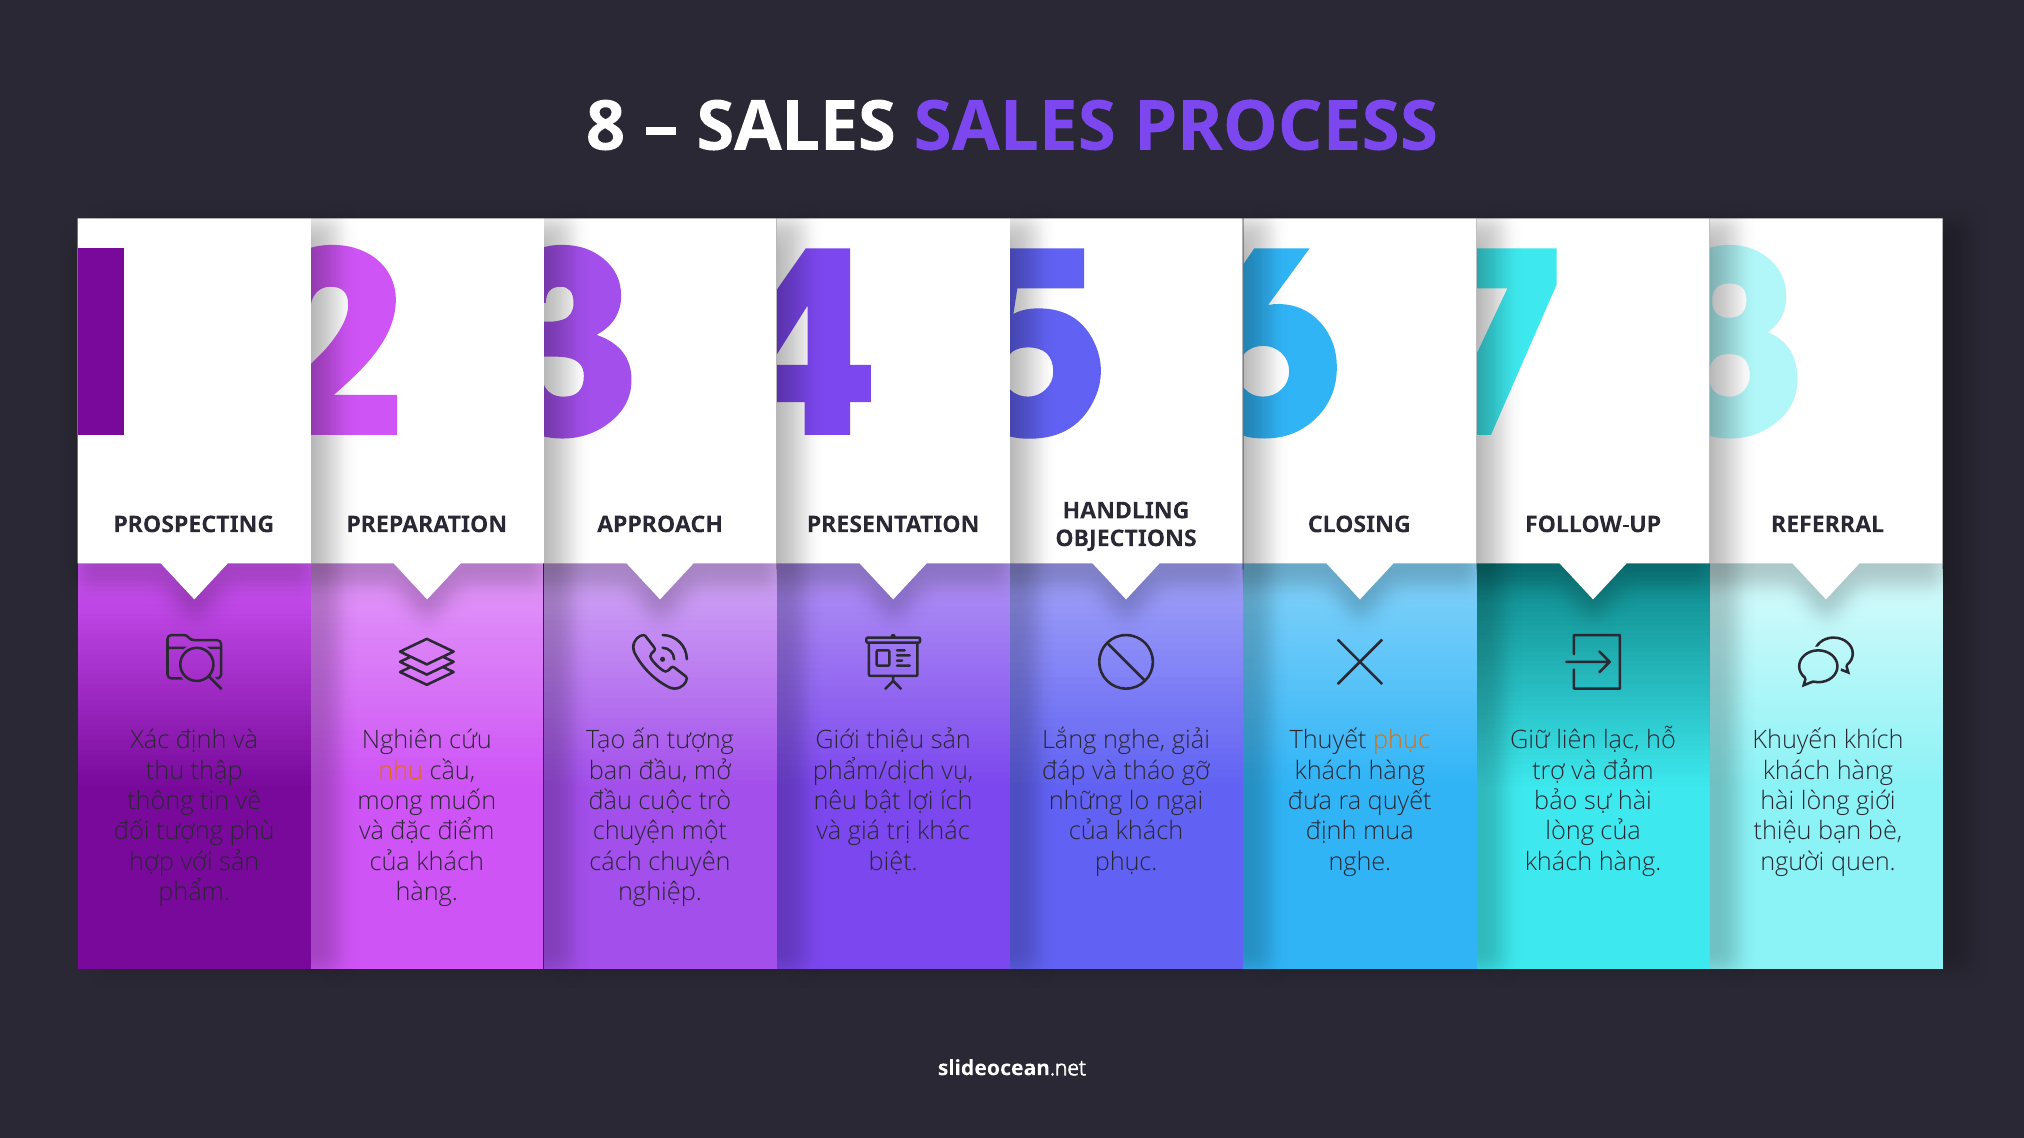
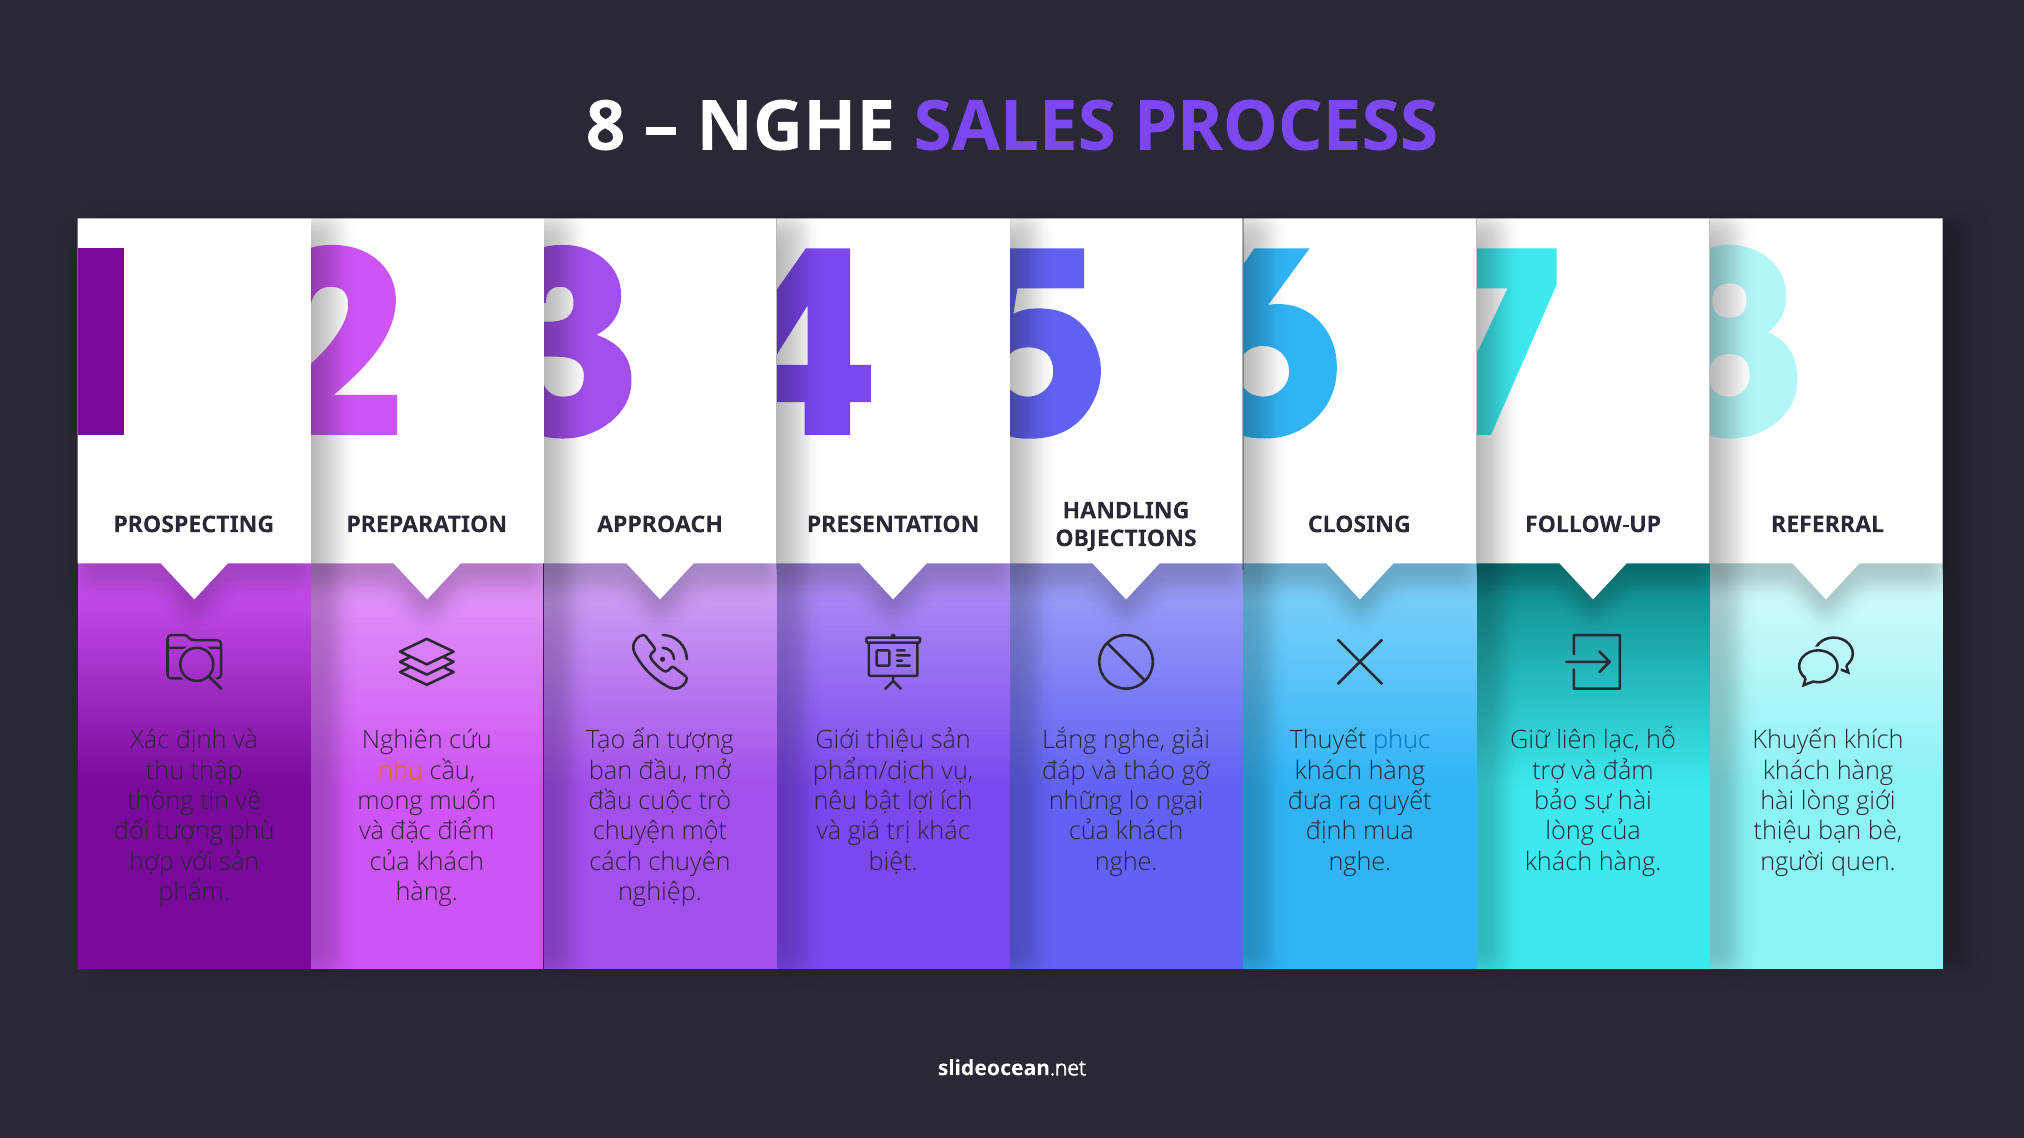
SALES at (796, 127): SALES -> NGHE
phục at (1402, 741) colour: orange -> blue
phục at (1126, 862): phục -> nghe
